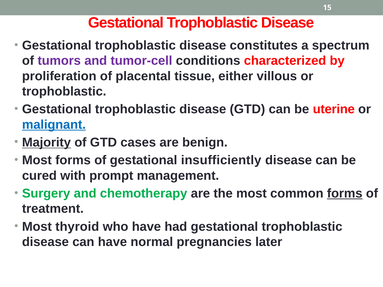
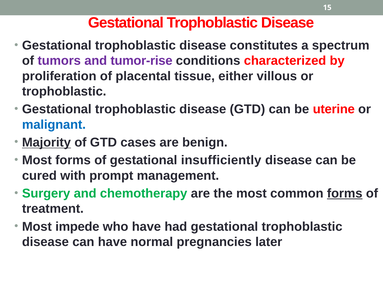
tumor-cell: tumor-cell -> tumor-rise
malignant underline: present -> none
thyroid: thyroid -> impede
